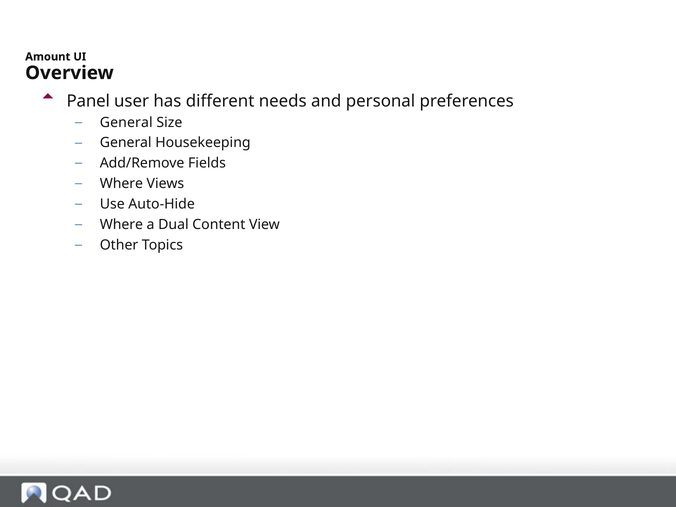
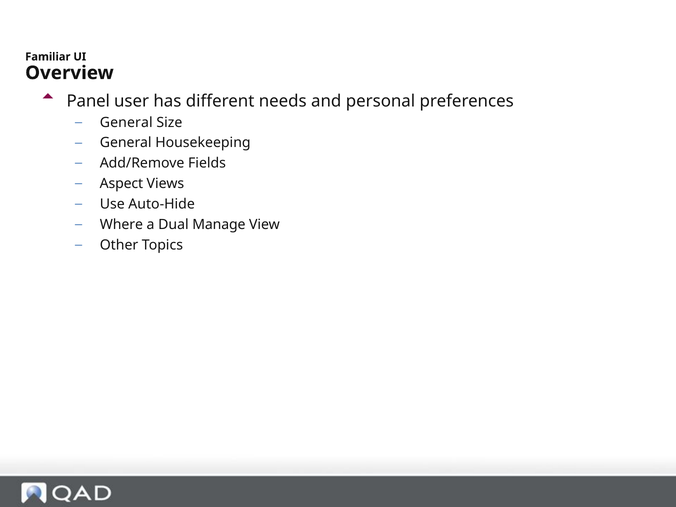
Amount: Amount -> Familiar
Where at (121, 184): Where -> Aspect
Content: Content -> Manage
